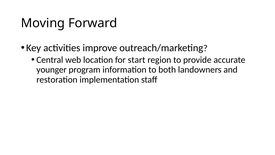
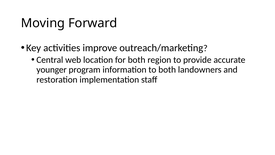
for start: start -> both
